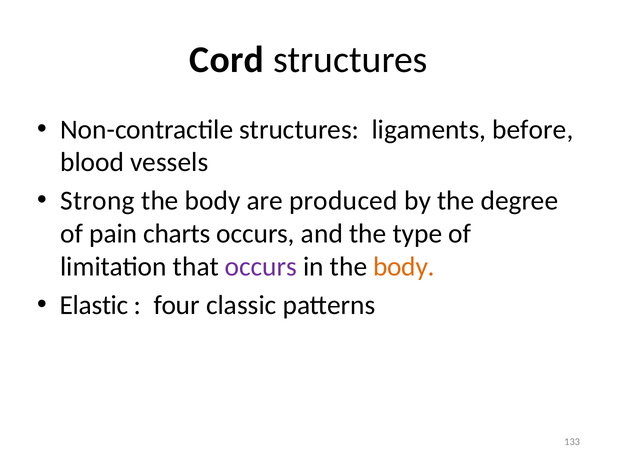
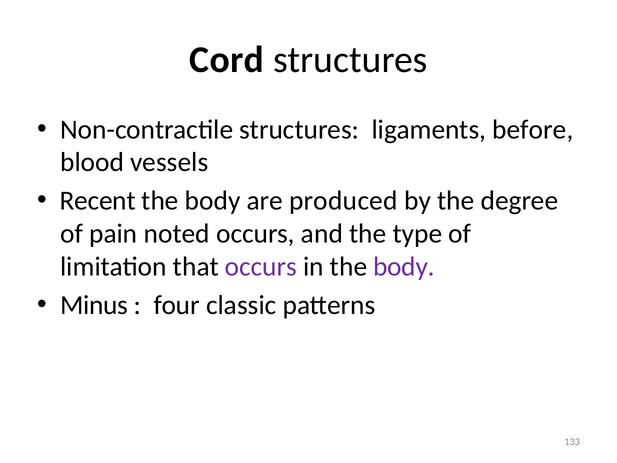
Strong: Strong -> Recent
charts: charts -> noted
body at (404, 267) colour: orange -> purple
Elastic: Elastic -> Minus
